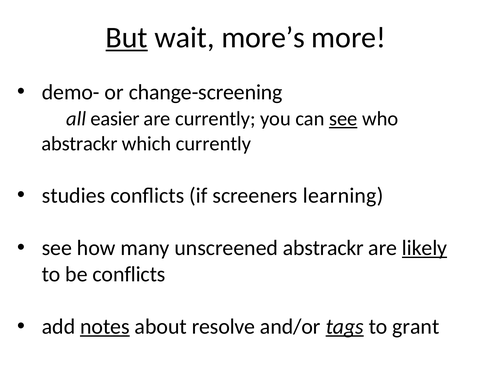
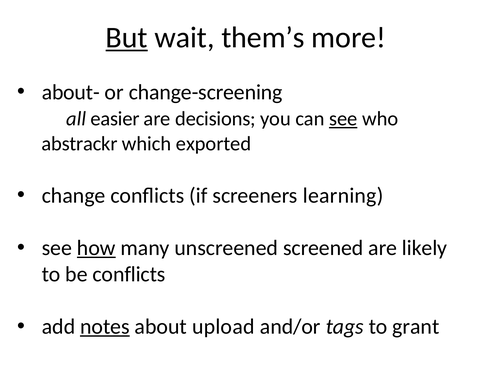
more’s: more’s -> them’s
demo-: demo- -> about-
are currently: currently -> decisions
which currently: currently -> exported
studies: studies -> change
how underline: none -> present
unscreened abstrackr: abstrackr -> screened
likely underline: present -> none
resolve: resolve -> upload
tags underline: present -> none
